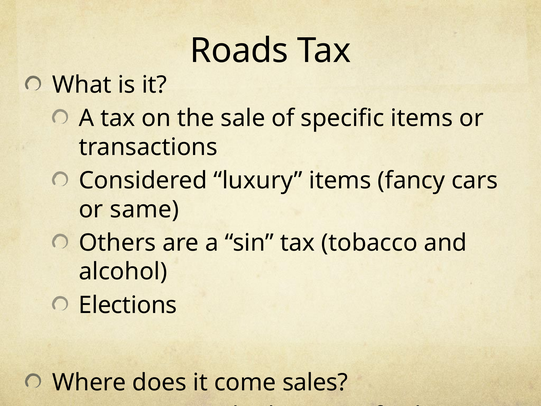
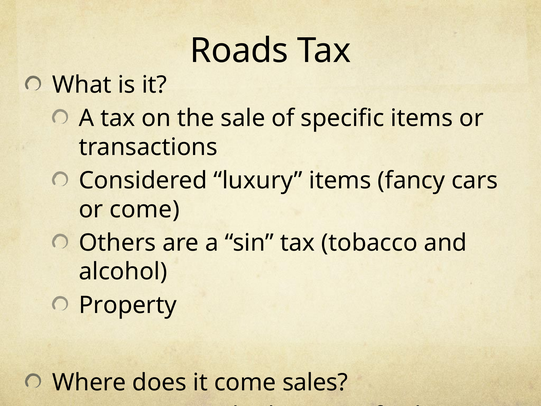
or same: same -> come
Elections: Elections -> Property
